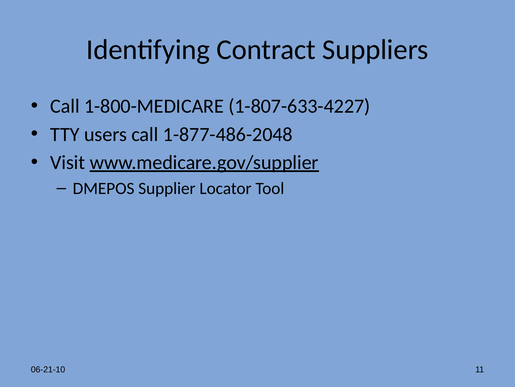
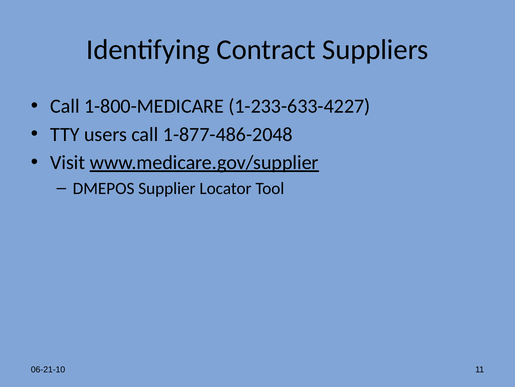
1-807-633-4227: 1-807-633-4227 -> 1-233-633-4227
